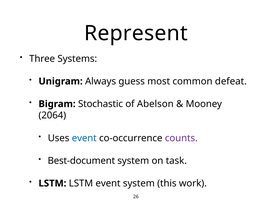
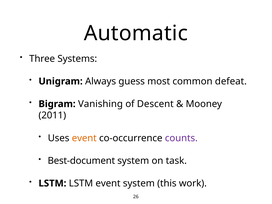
Represent: Represent -> Automatic
Stochastic: Stochastic -> Vanishing
Abelson: Abelson -> Descent
2064: 2064 -> 2011
event at (84, 138) colour: blue -> orange
